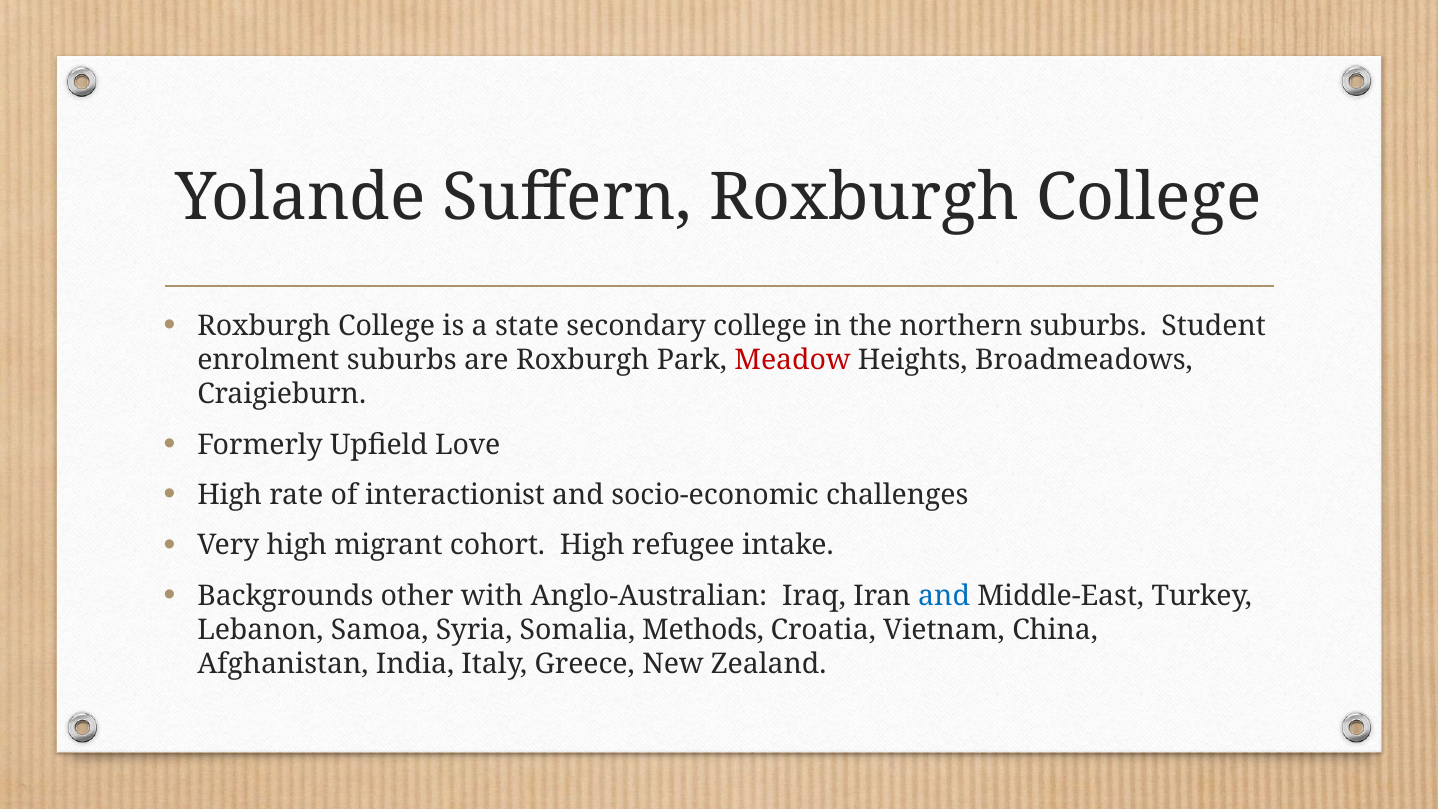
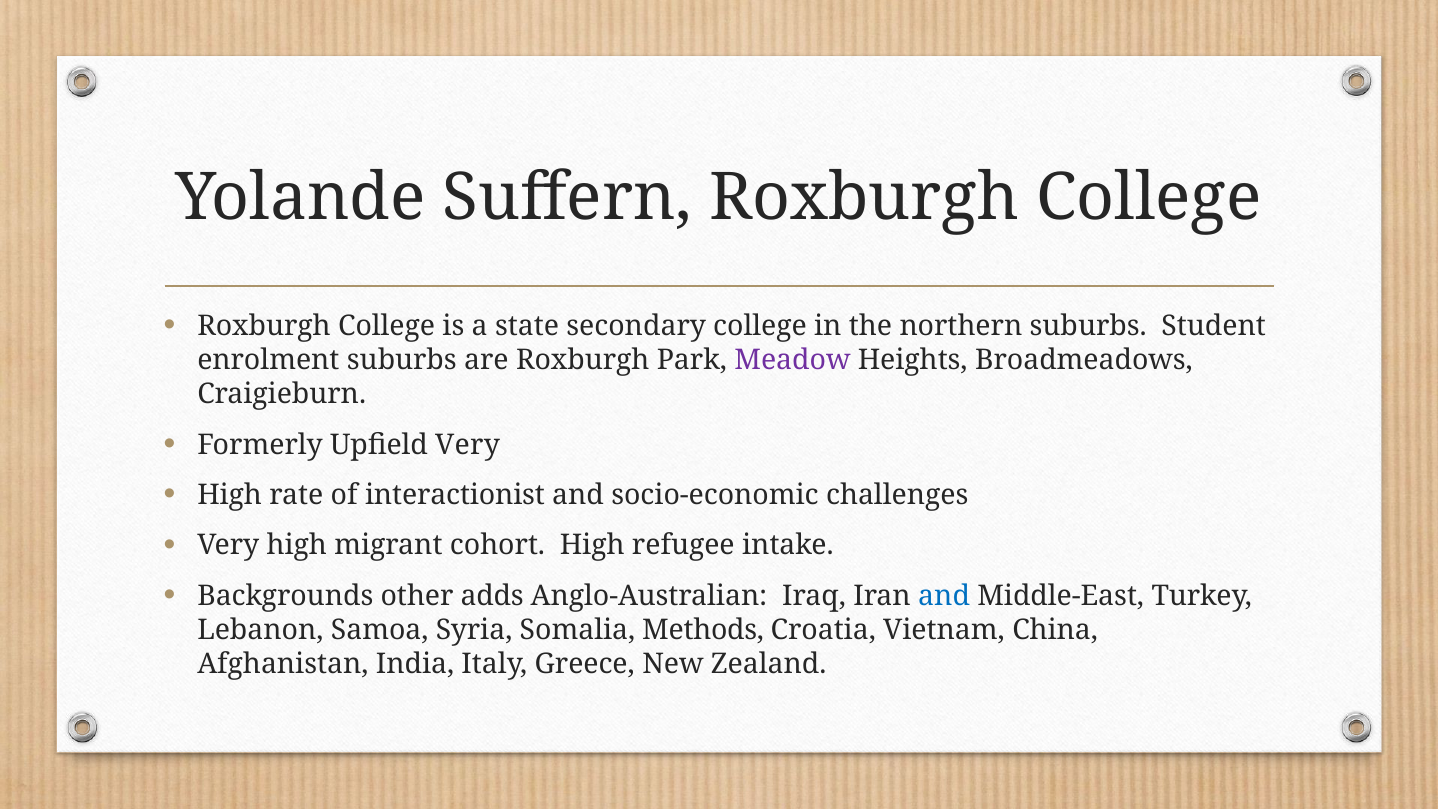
Meadow colour: red -> purple
Upfield Love: Love -> Very
with: with -> adds
